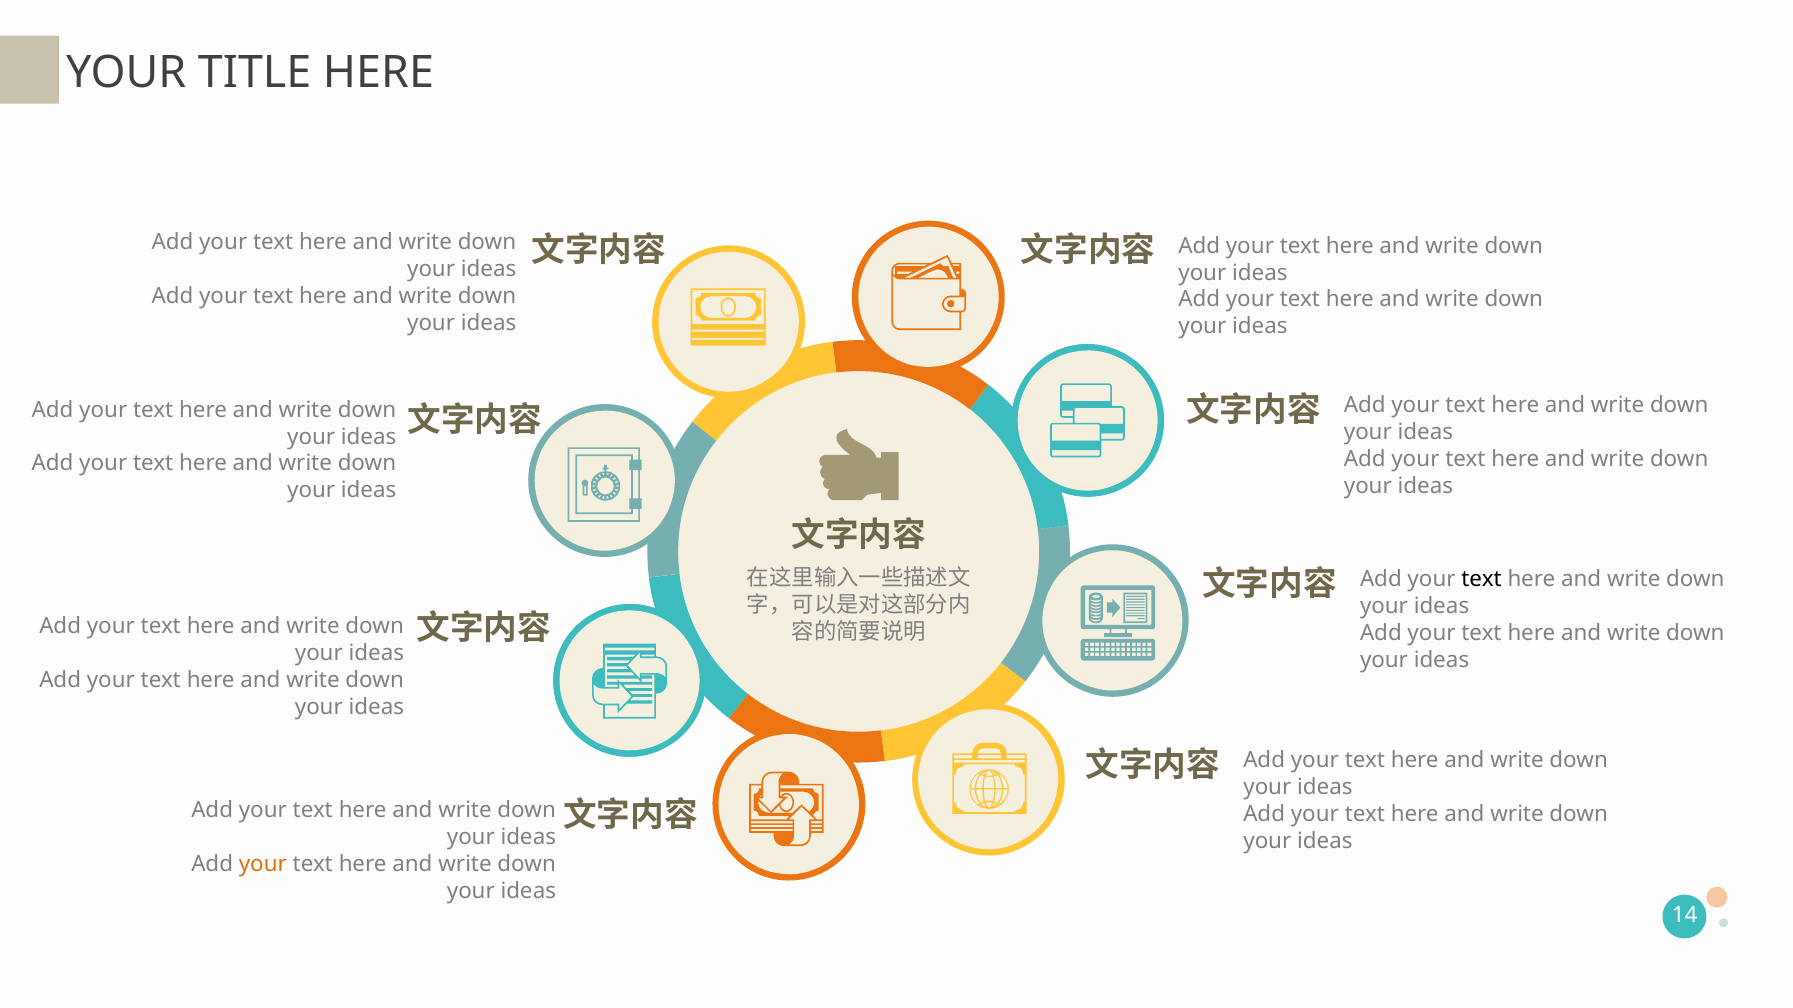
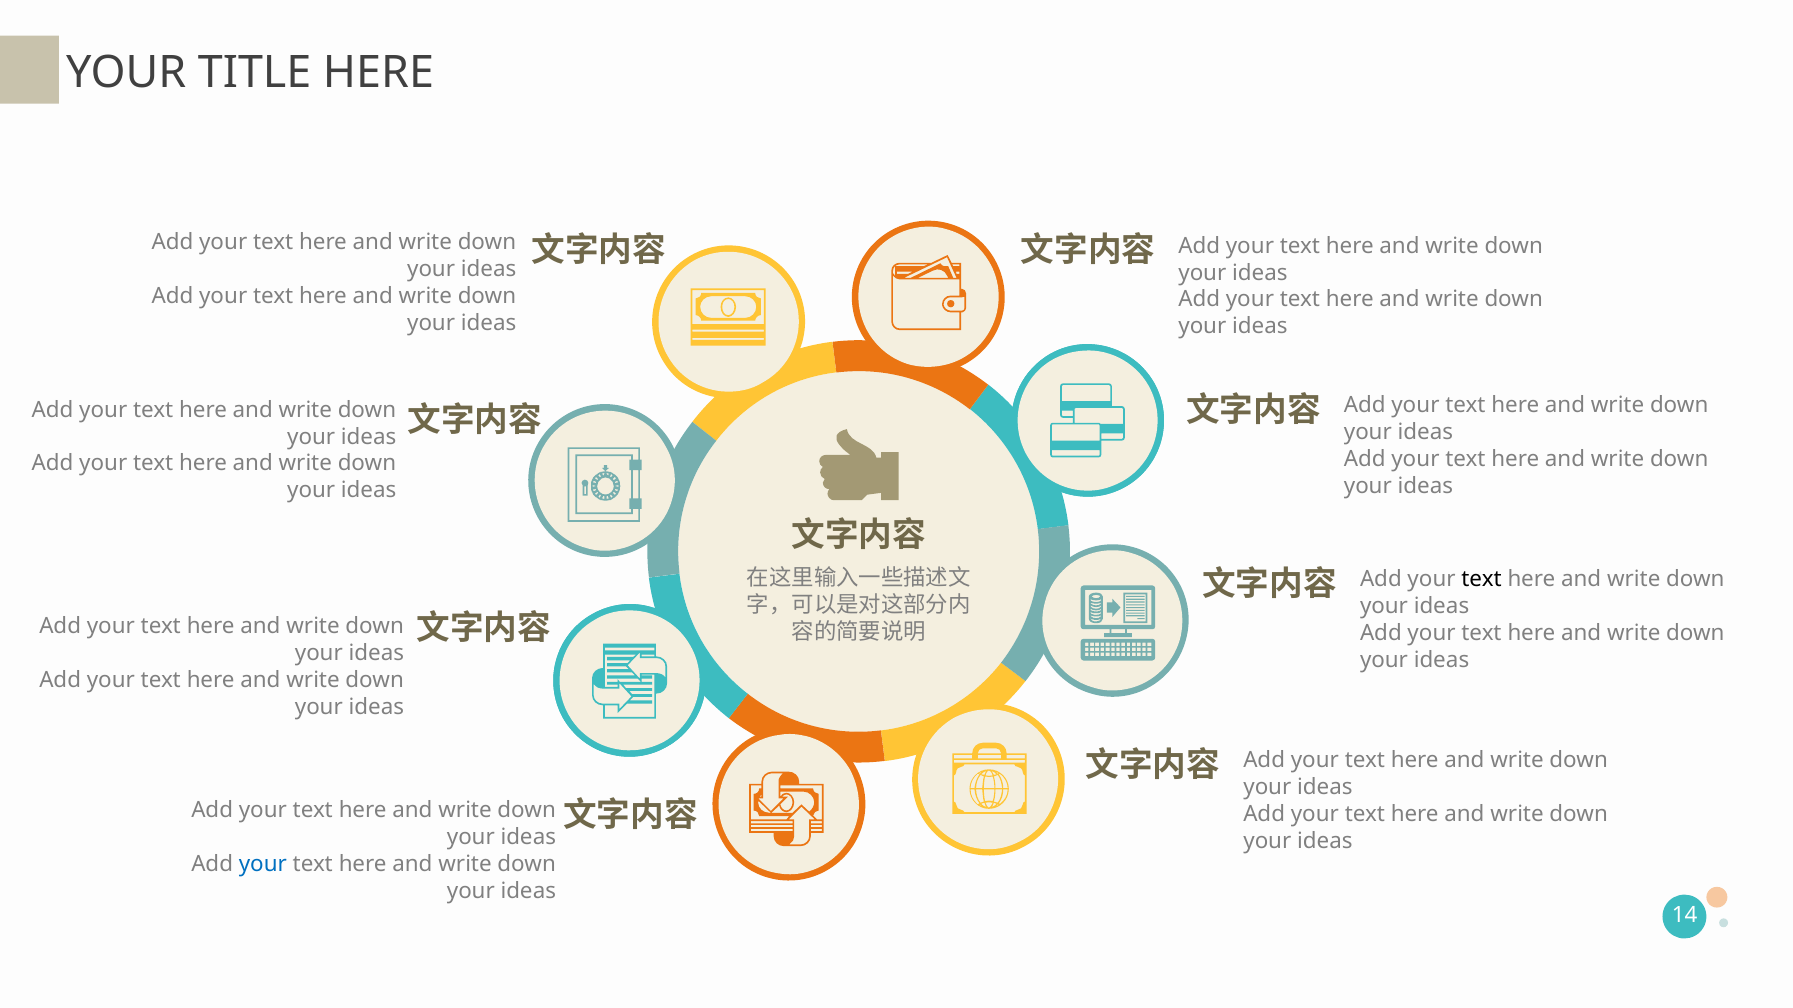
your at (263, 865) colour: orange -> blue
